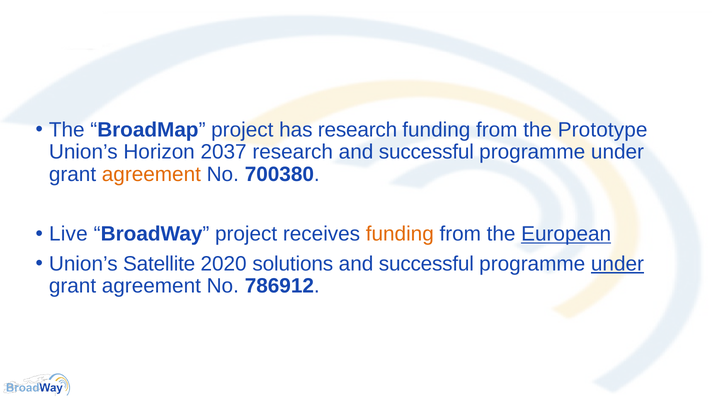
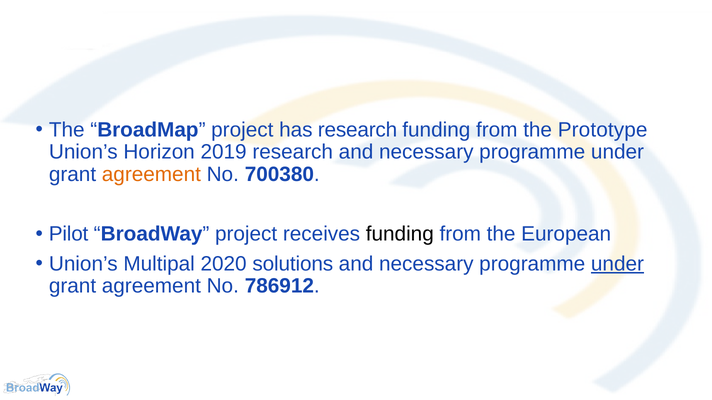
2037: 2037 -> 2019
research and successful: successful -> necessary
Live: Live -> Pilot
funding at (400, 234) colour: orange -> black
European underline: present -> none
Satellite: Satellite -> Multipal
successful at (426, 264): successful -> necessary
